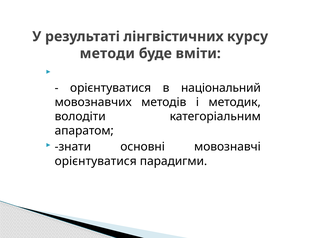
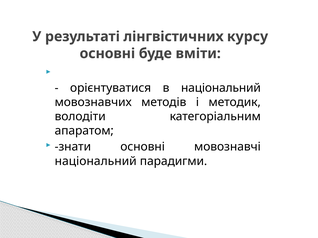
методи at (107, 54): методи -> основні
орієнтуватися at (96, 161): орієнтуватися -> національний
